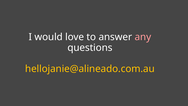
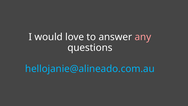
hellojanie@alineado.com.au colour: yellow -> light blue
